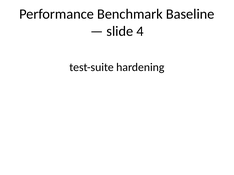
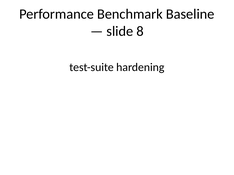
4: 4 -> 8
